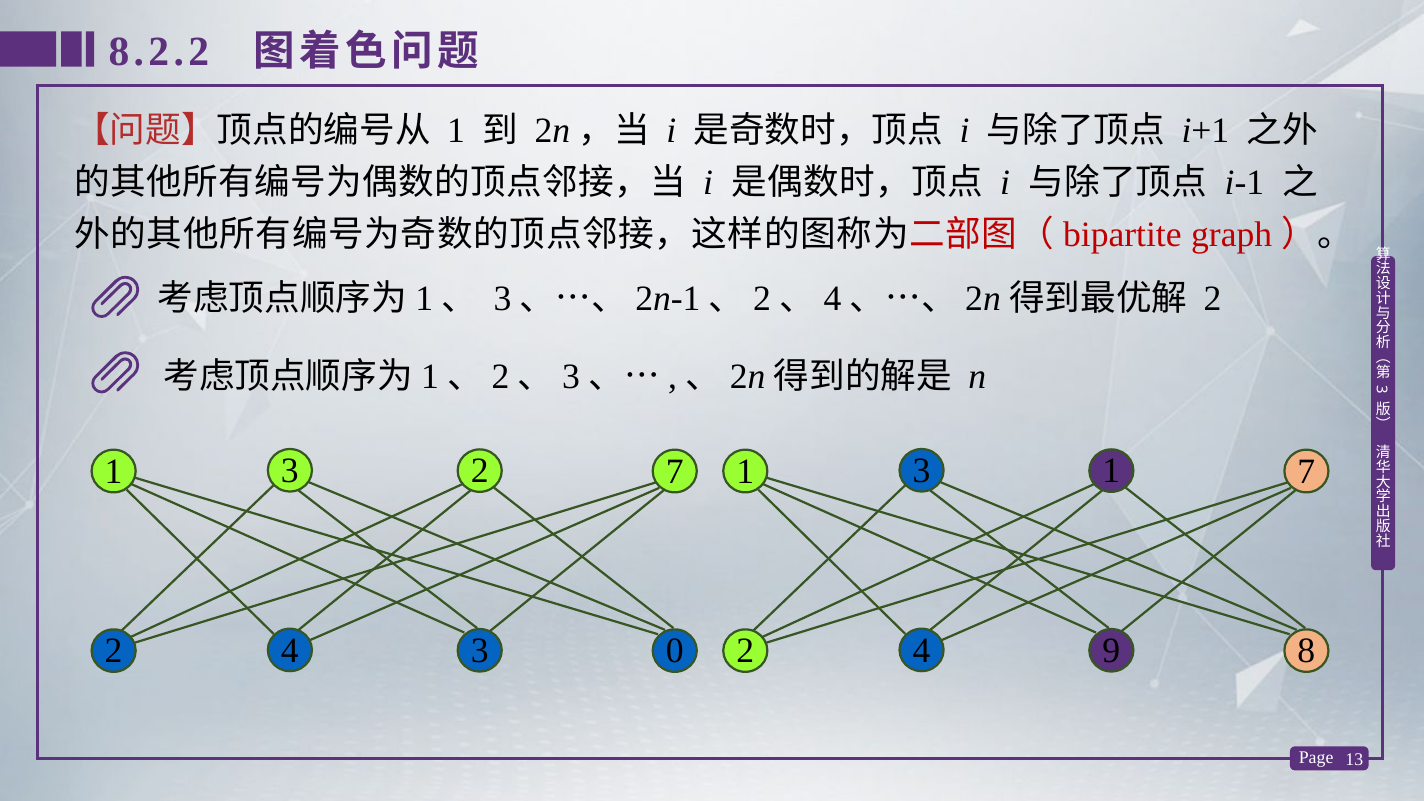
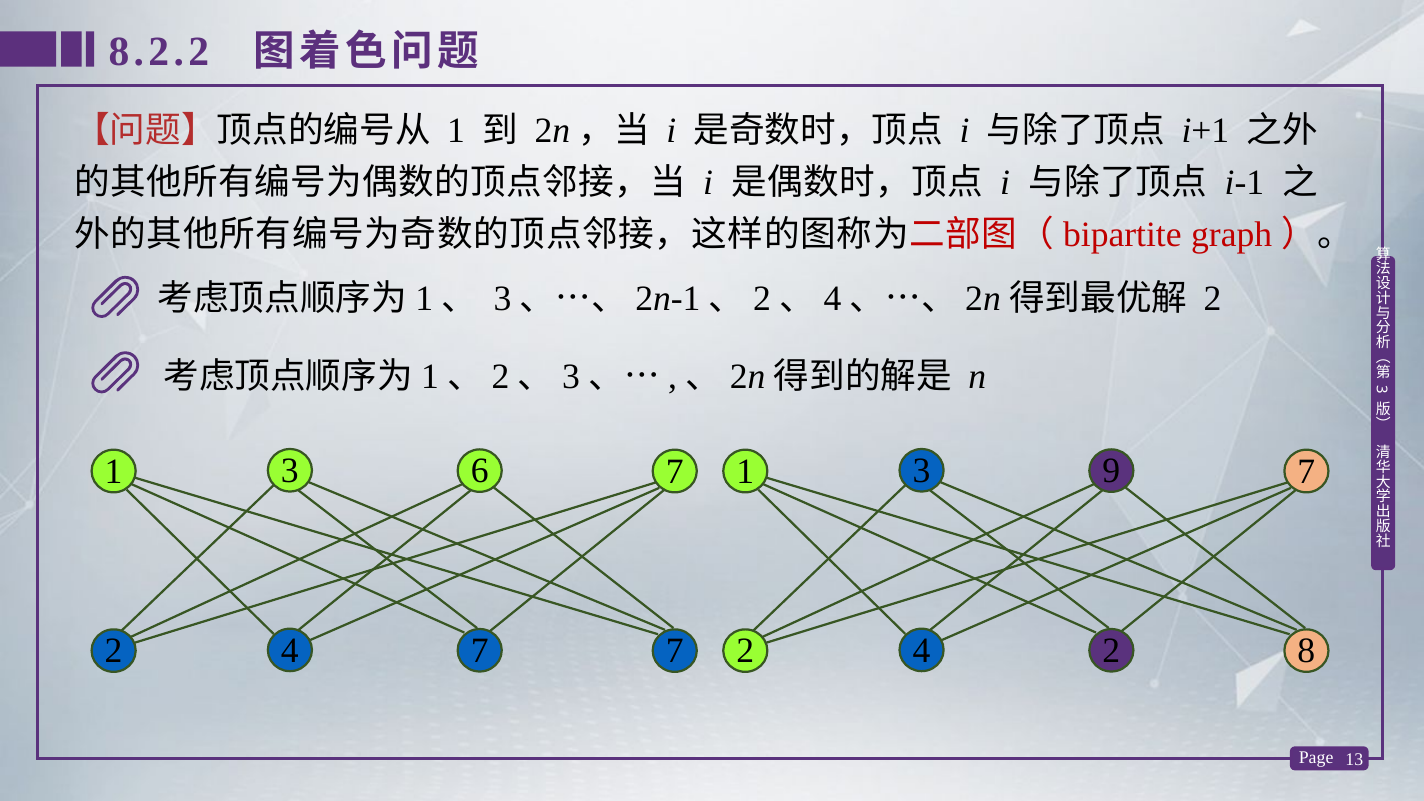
1 2: 2 -> 6
1 1: 1 -> 9
4 0: 0 -> 7
3 at (480, 651): 3 -> 7
2 9: 9 -> 2
